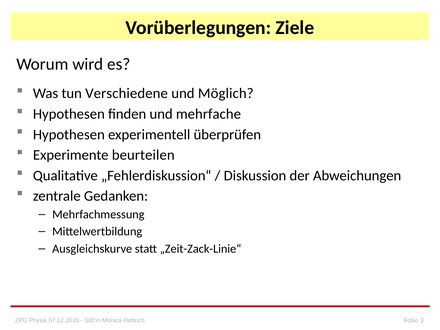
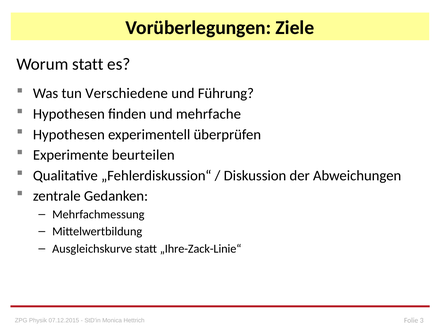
Worum wird: wird -> statt
Möglich: Möglich -> Führung
„Zeit-Zack-Linie“: „Zeit-Zack-Linie“ -> „Ihre-Zack-Linie“
